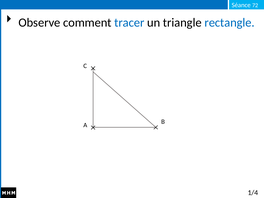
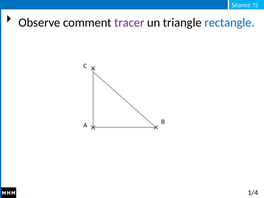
tracer colour: blue -> purple
